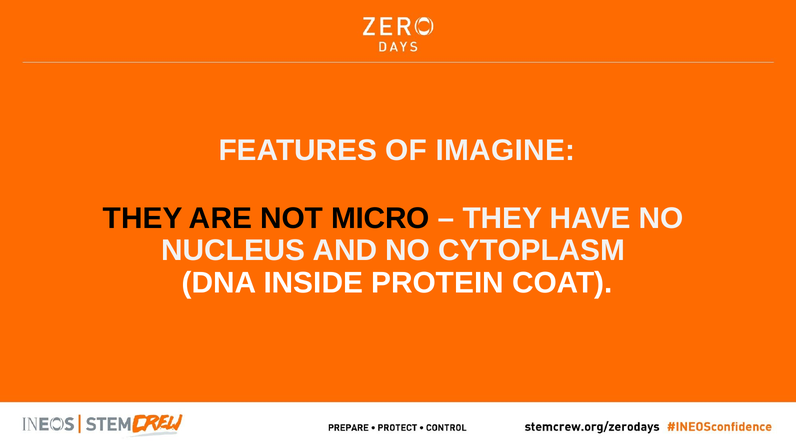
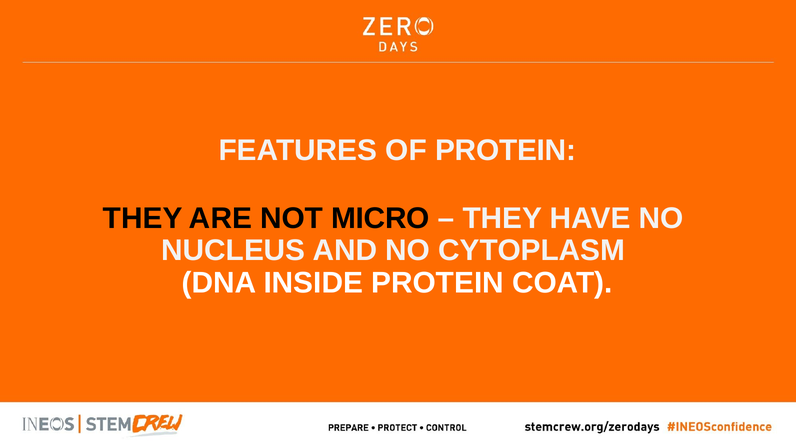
OF IMAGINE: IMAGINE -> PROTEIN
